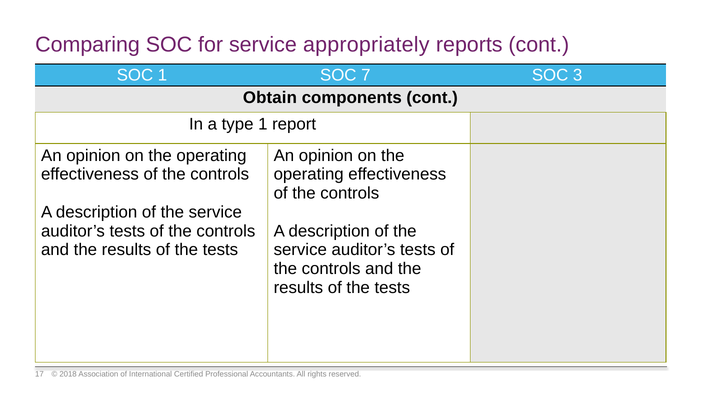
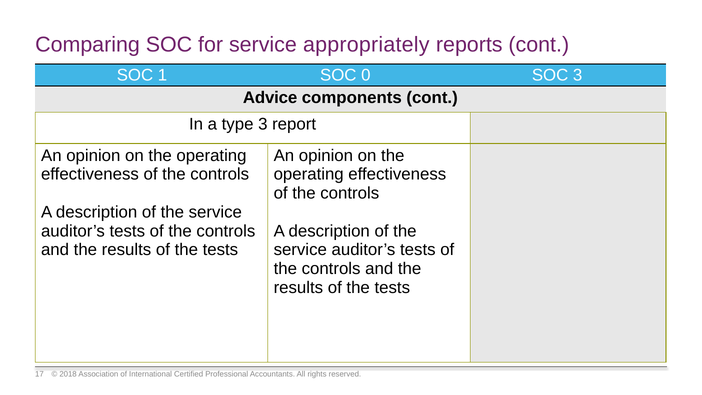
7: 7 -> 0
Obtain: Obtain -> Advice
type 1: 1 -> 3
